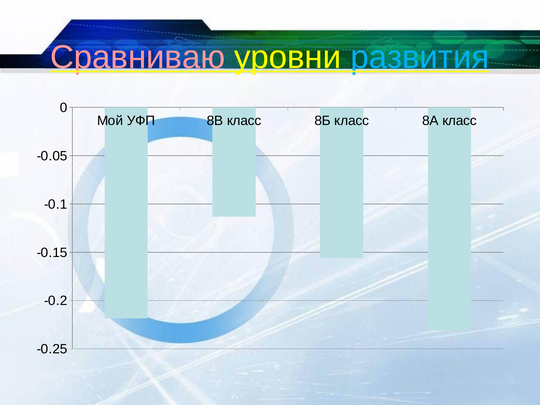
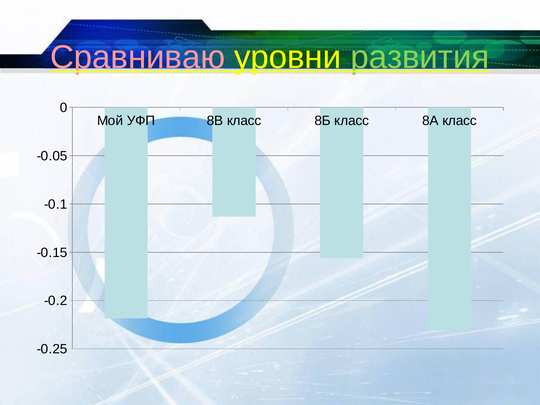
развития colour: light blue -> light green
